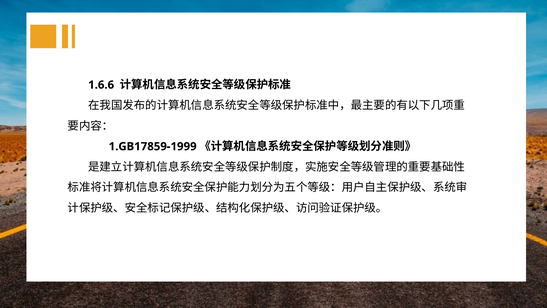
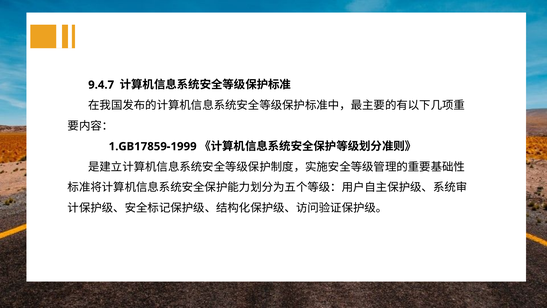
1.6.6: 1.6.6 -> 9.4.7
